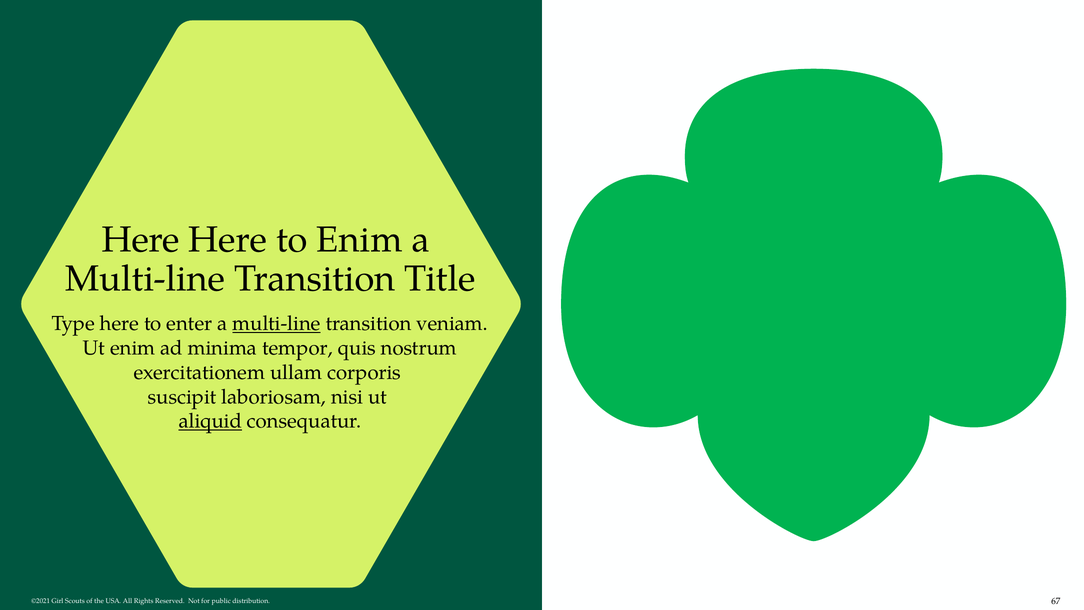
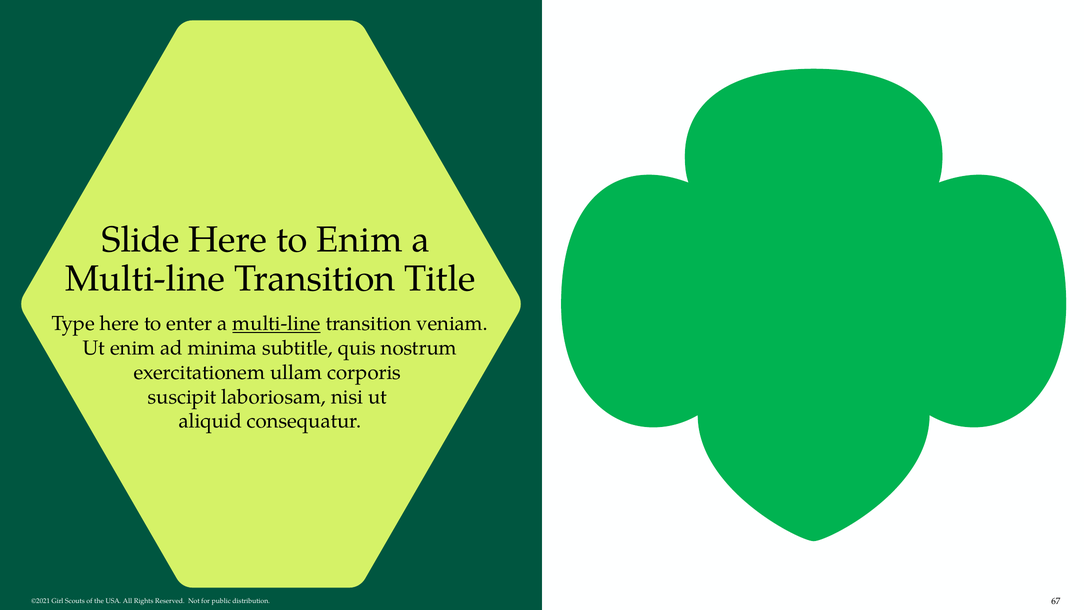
Here at (141, 240): Here -> Slide
tempor: tempor -> subtitle
aliquid underline: present -> none
